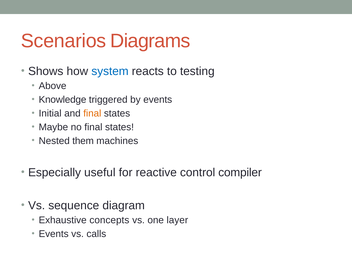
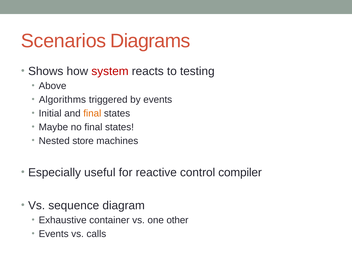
system colour: blue -> red
Knowledge: Knowledge -> Algorithms
them: them -> store
concepts: concepts -> container
layer: layer -> other
